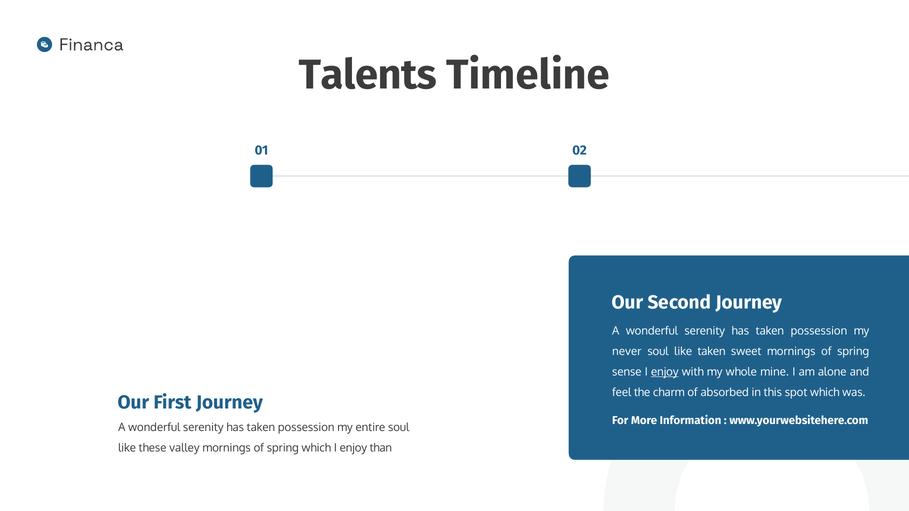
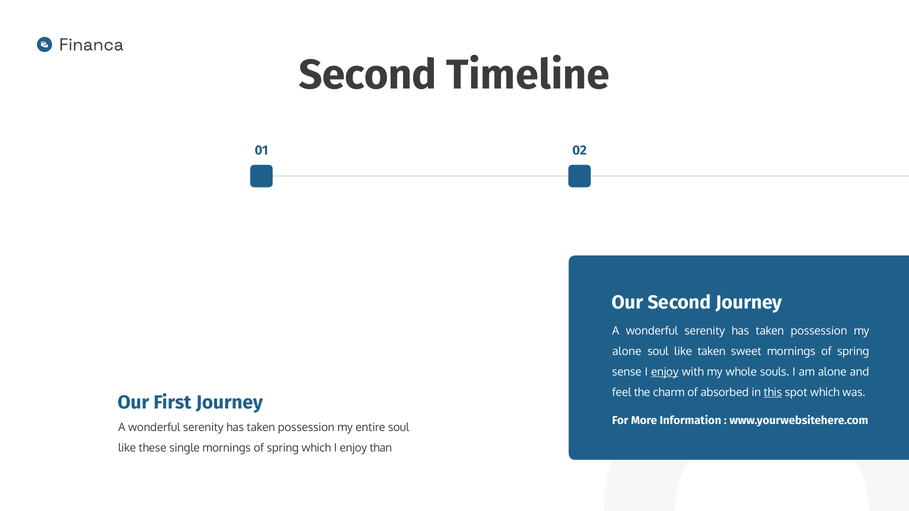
Talents at (368, 75): Talents -> Second
never at (627, 352): never -> alone
mine: mine -> souls
this underline: none -> present
valley: valley -> single
